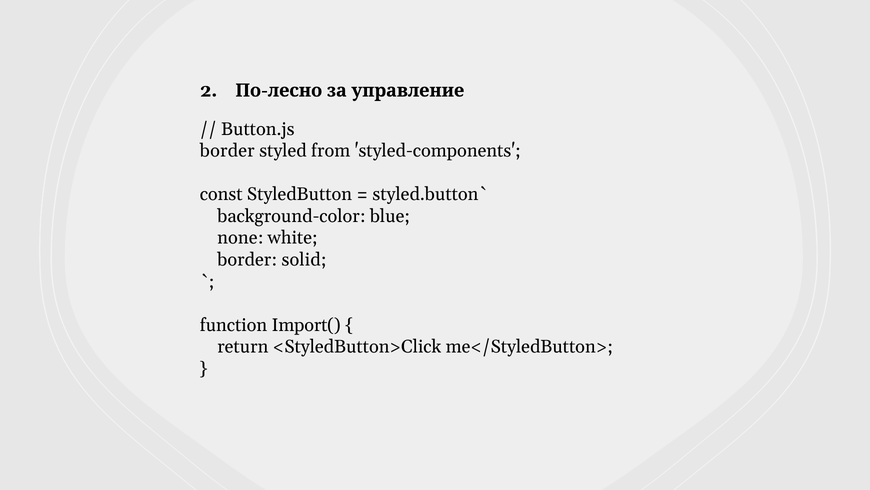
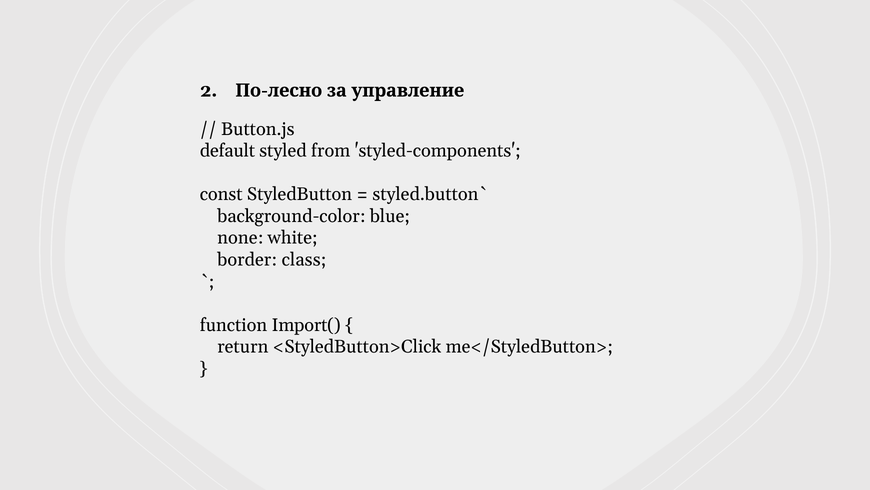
border at (227, 151): border -> default
solid: solid -> class
